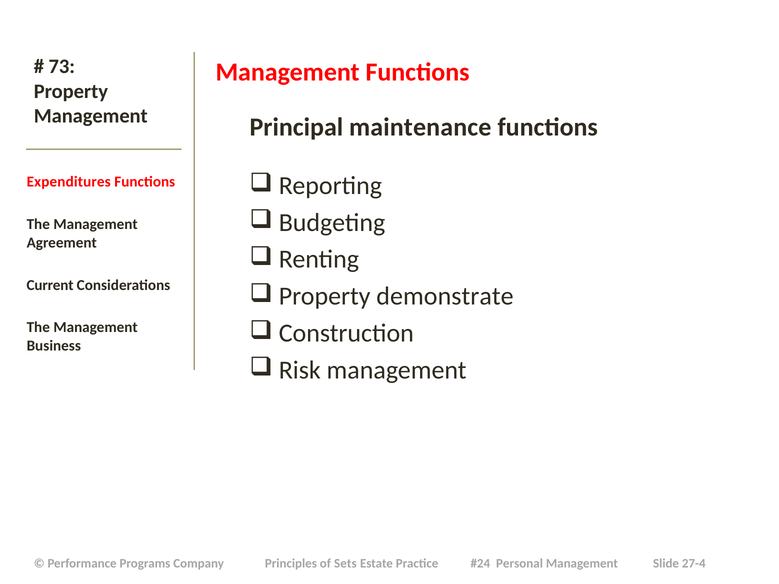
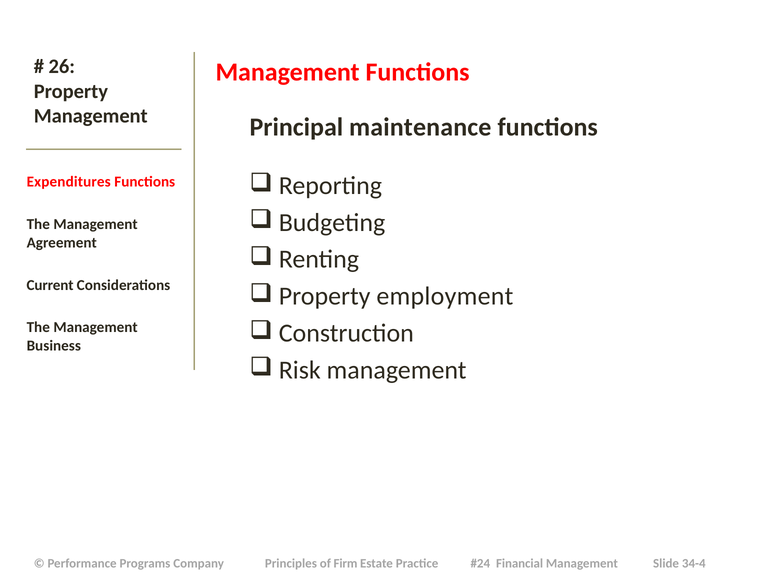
73: 73 -> 26
demonstrate: demonstrate -> employment
Sets: Sets -> Firm
Personal: Personal -> Financial
27-4: 27-4 -> 34-4
